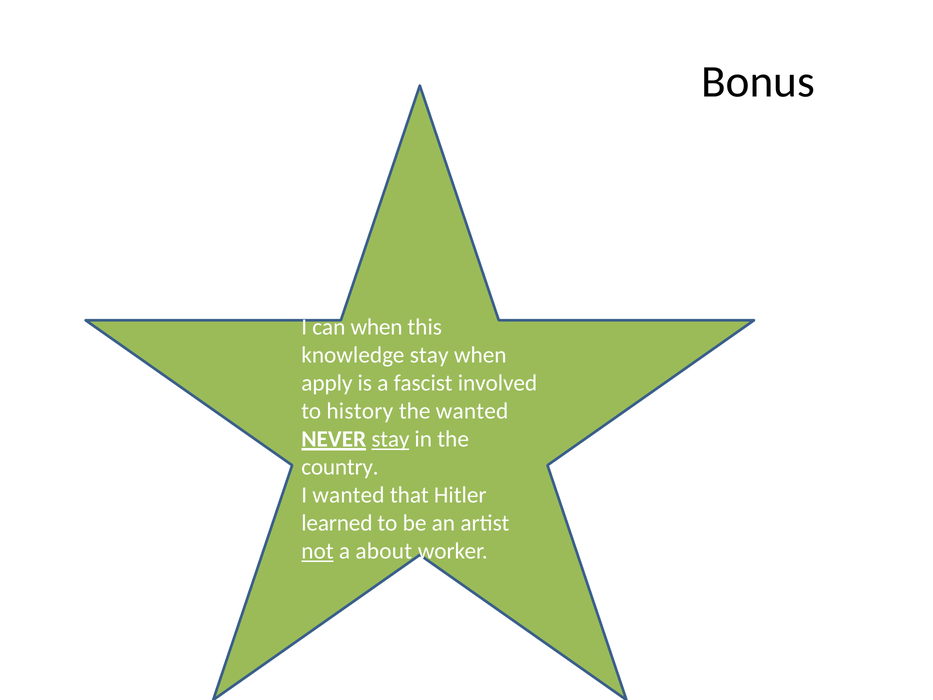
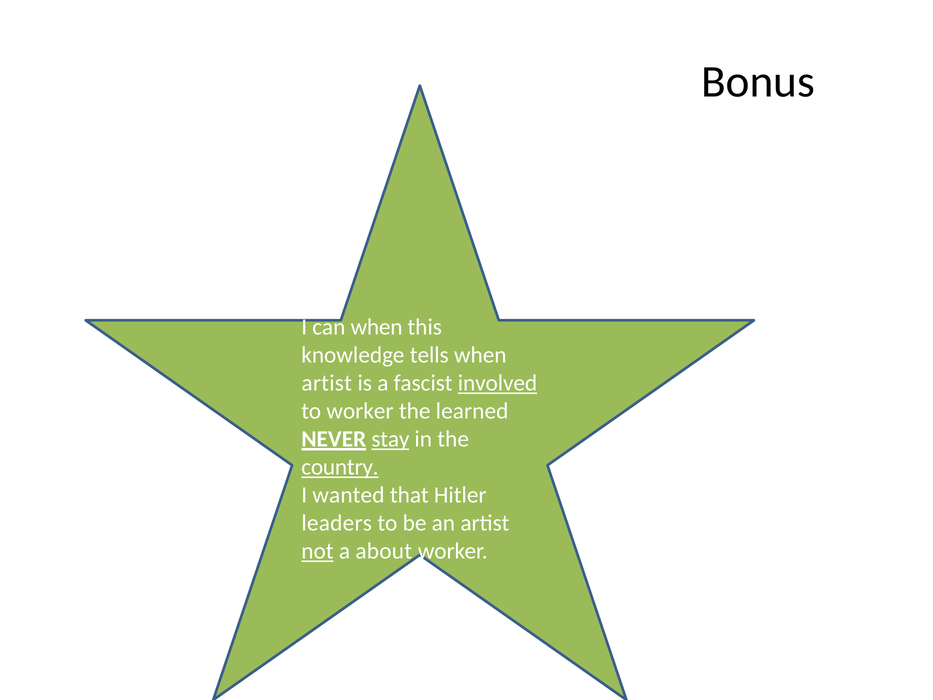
knowledge stay: stay -> tells
apply at (327, 383): apply -> artist
involved underline: none -> present
to history: history -> worker
the wanted: wanted -> learned
country underline: none -> present
learned: learned -> leaders
